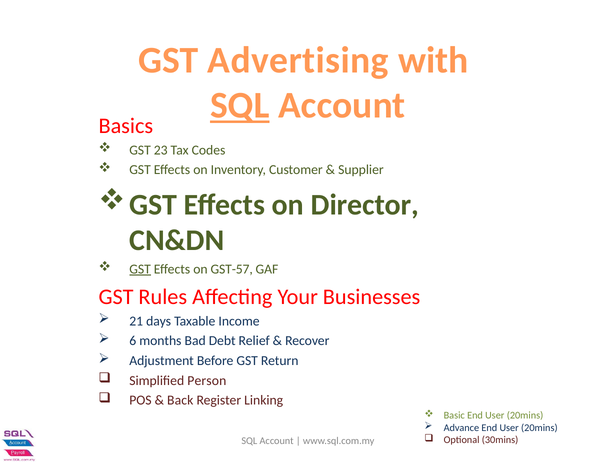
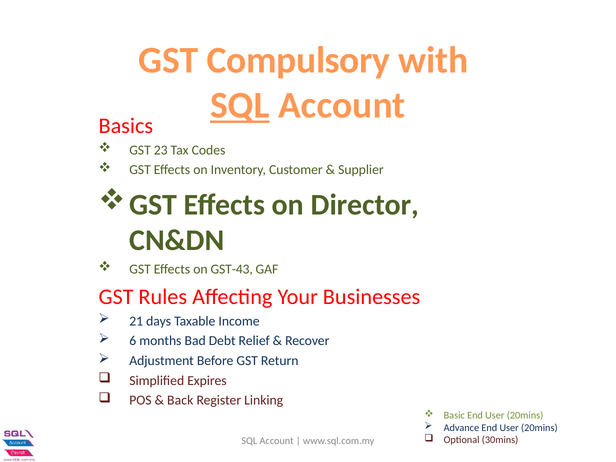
Advertising: Advertising -> Compulsory
GST at (140, 269) underline: present -> none
GST-57: GST-57 -> GST-43
Person: Person -> Expires
